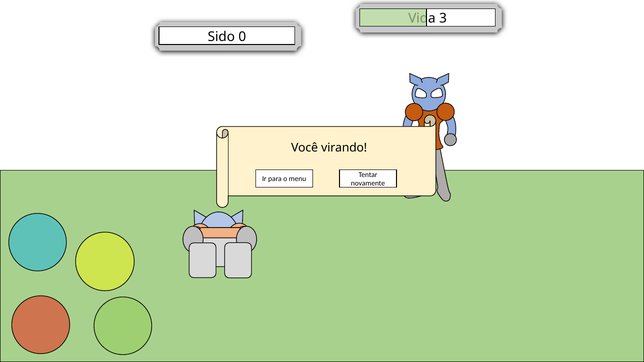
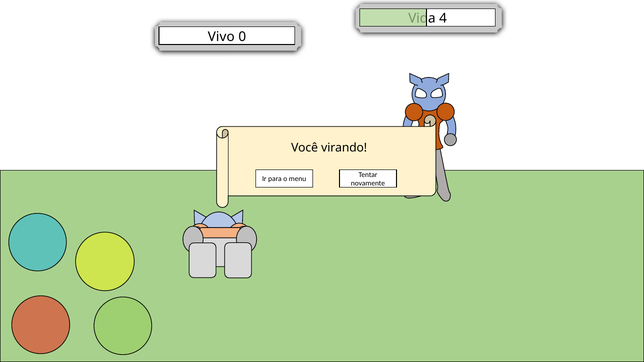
3: 3 -> 4
Sido: Sido -> Vivo
